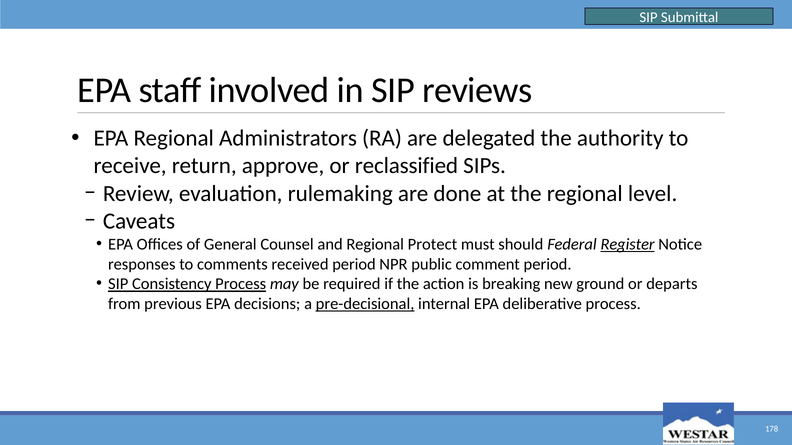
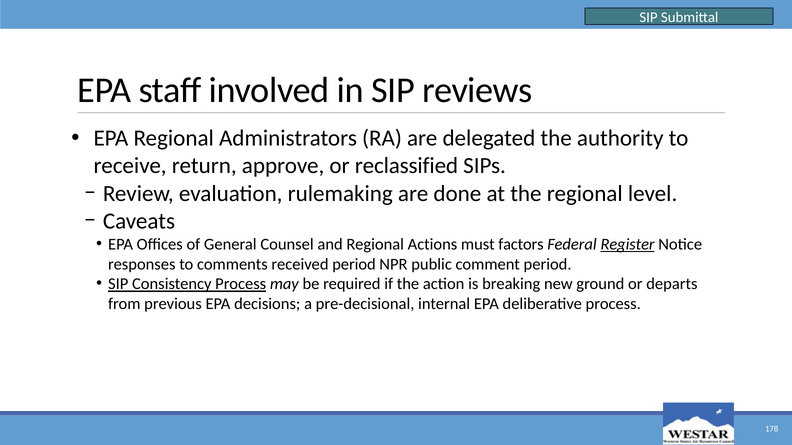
Protect: Protect -> Actions
should: should -> factors
pre-decisional underline: present -> none
